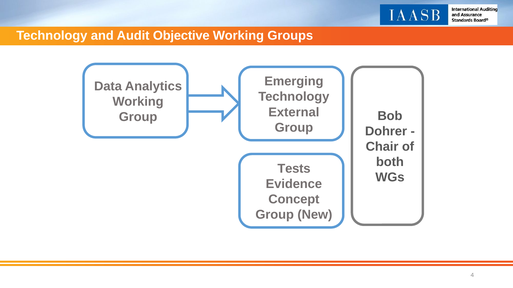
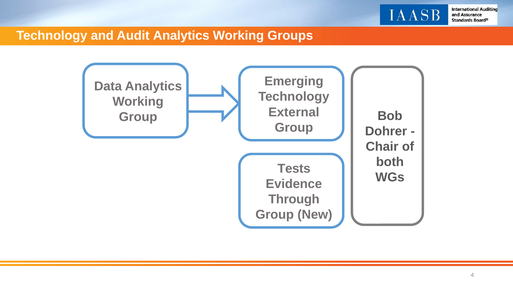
Audit Objective: Objective -> Analytics
Concept: Concept -> Through
